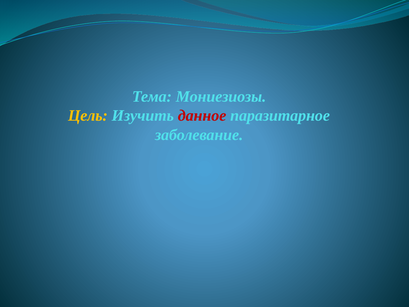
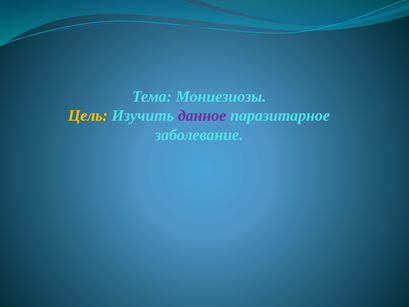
данное colour: red -> purple
